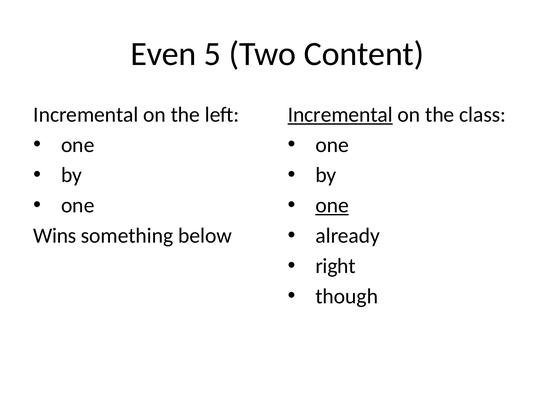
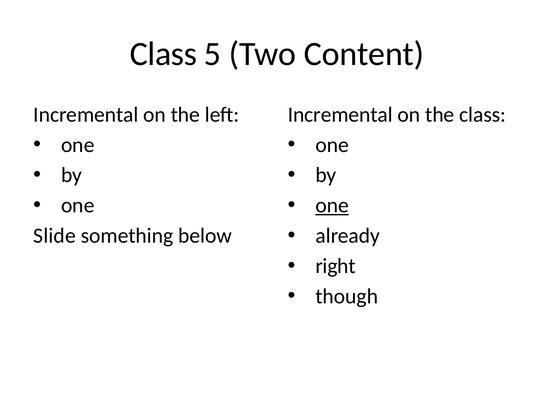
Even at (163, 54): Even -> Class
Incremental at (340, 114) underline: present -> none
Wins: Wins -> Slide
